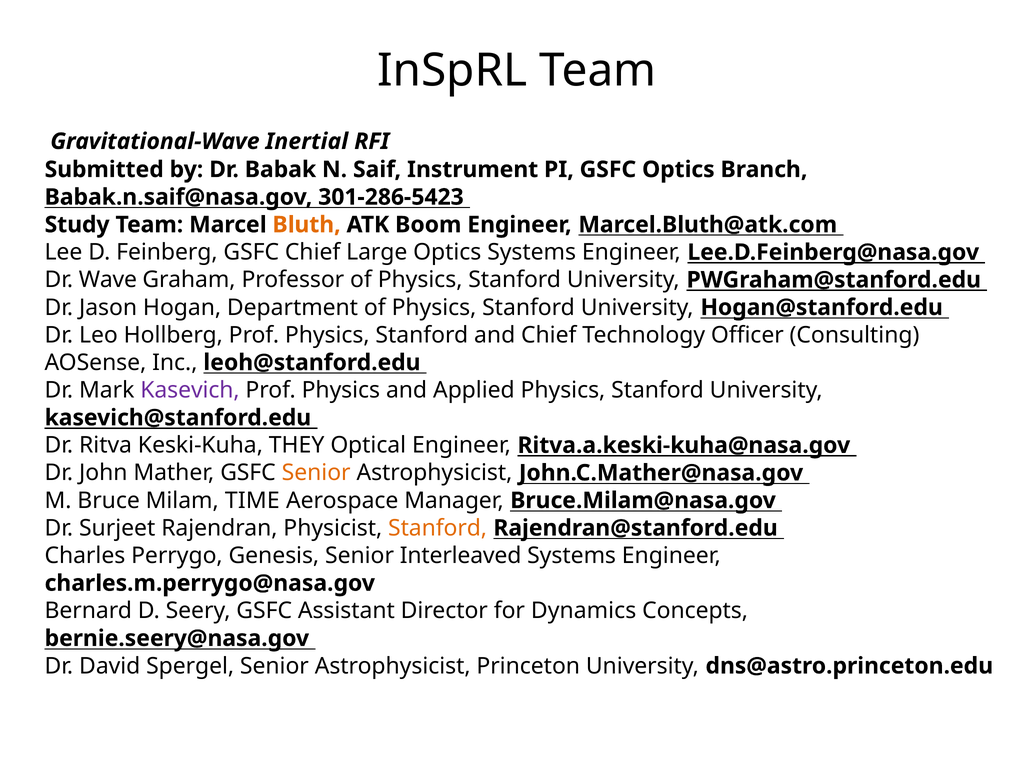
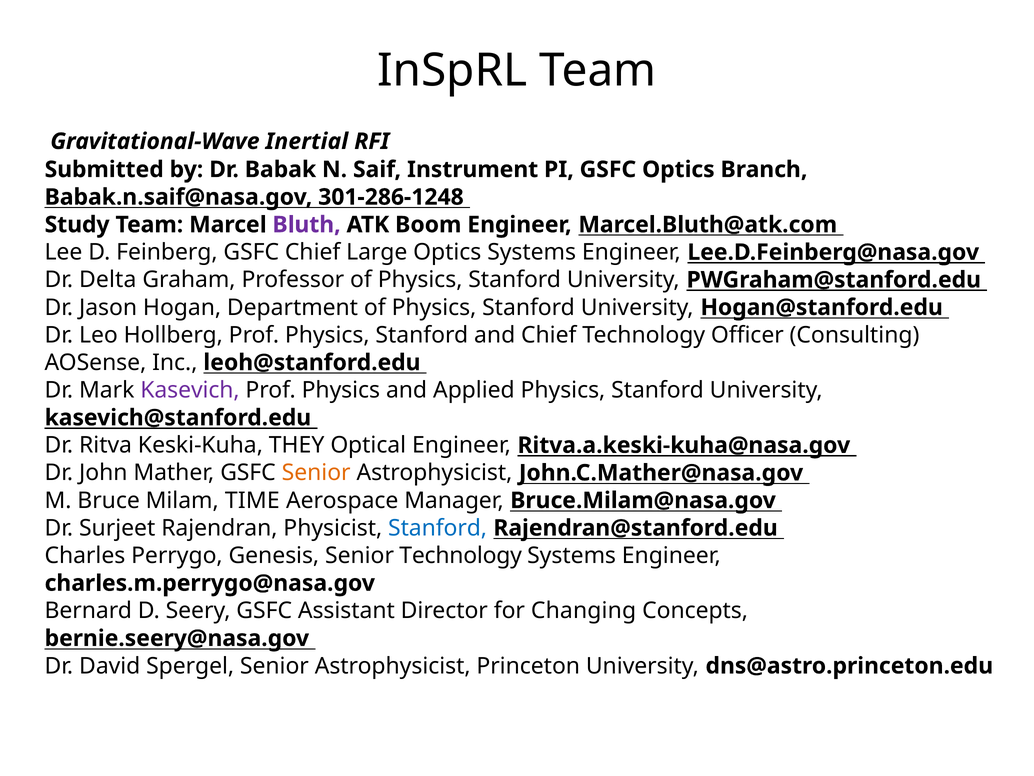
301-286-5423: 301-286-5423 -> 301-286-1248
Bluth colour: orange -> purple
Wave: Wave -> Delta
Stanford at (438, 528) colour: orange -> blue
Senior Interleaved: Interleaved -> Technology
Dynamics: Dynamics -> Changing
